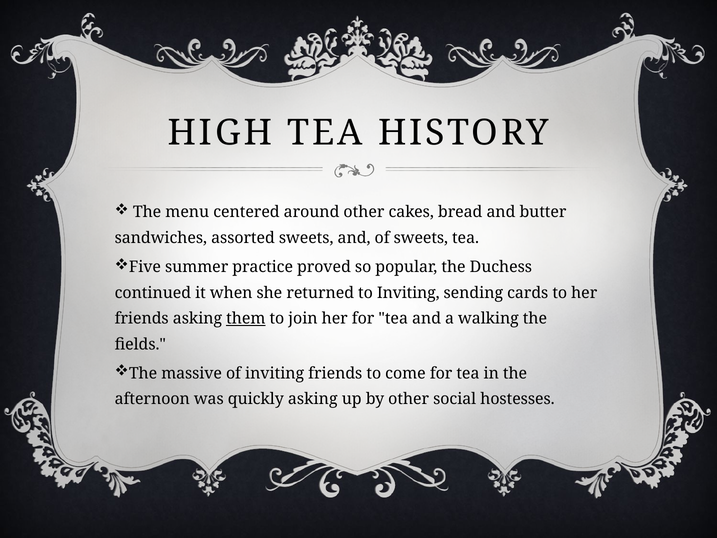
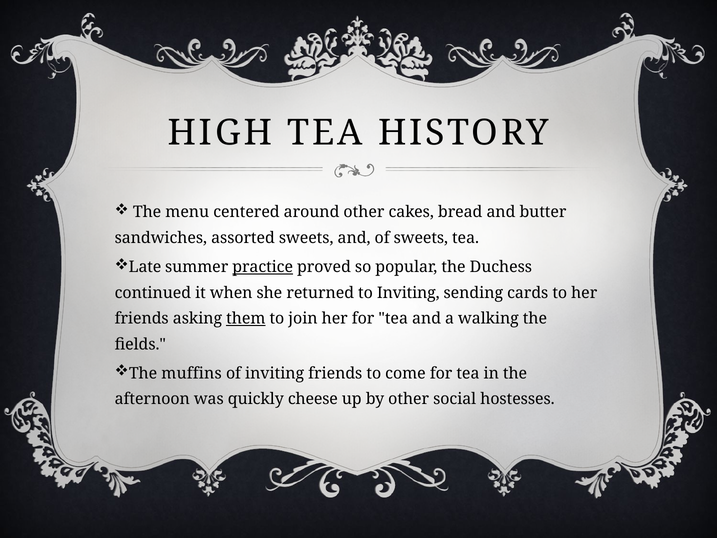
Five: Five -> Late
practice underline: none -> present
massive: massive -> muffins
quickly asking: asking -> cheese
